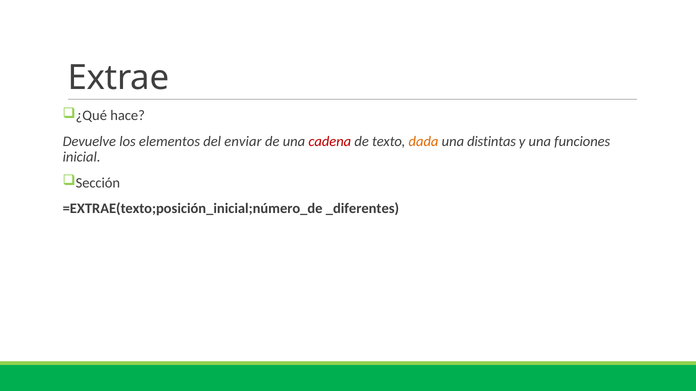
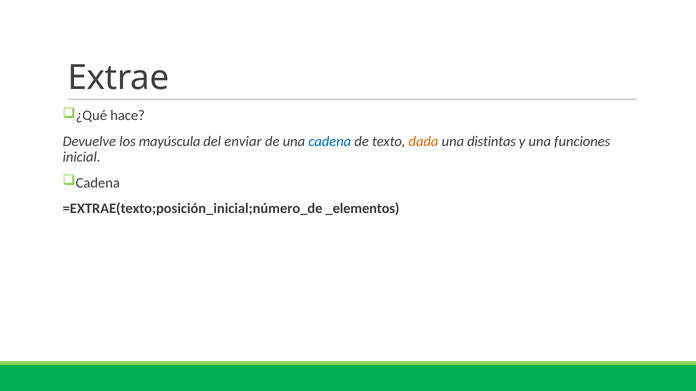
elementos: elementos -> mayúscula
cadena at (330, 142) colour: red -> blue
Sección at (98, 183): Sección -> Cadena
_diferentes: _diferentes -> _elementos
